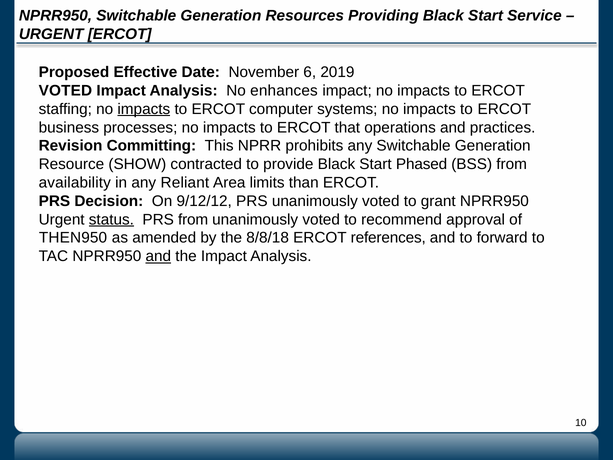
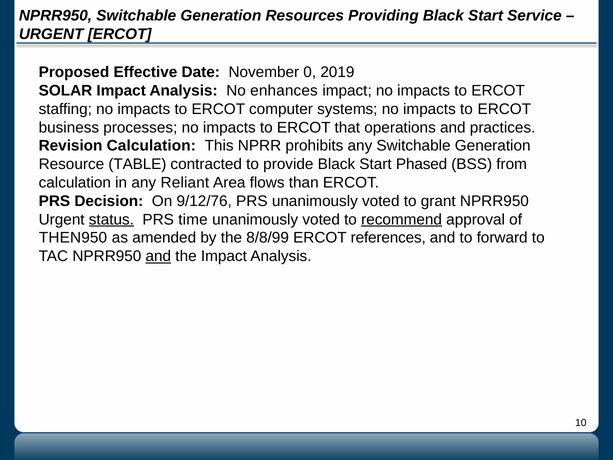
6: 6 -> 0
VOTED at (65, 91): VOTED -> SOLAR
impacts at (144, 109) underline: present -> none
Revision Committing: Committing -> Calculation
SHOW: SHOW -> TABLE
availability at (75, 183): availability -> calculation
limits: limits -> flows
9/12/12: 9/12/12 -> 9/12/76
PRS from: from -> time
recommend underline: none -> present
8/8/18: 8/8/18 -> 8/8/99
